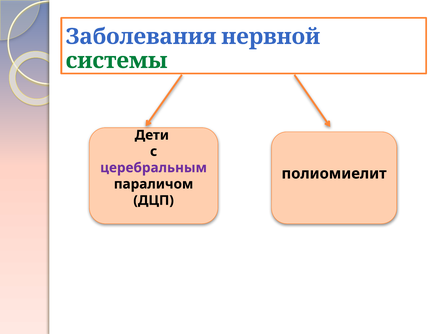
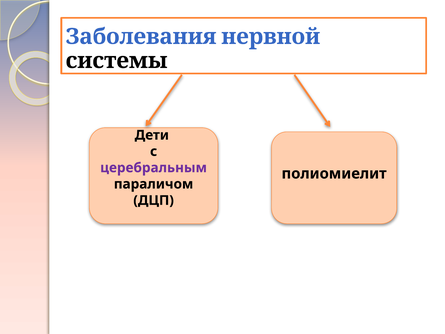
системы colour: green -> black
